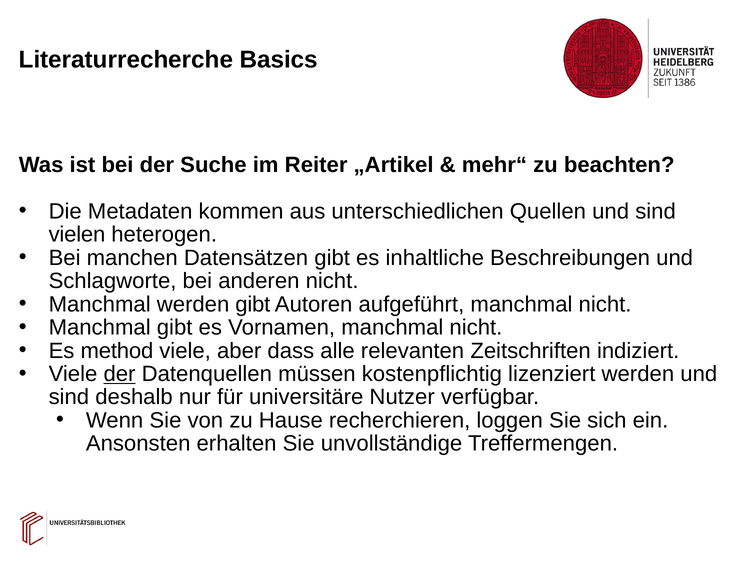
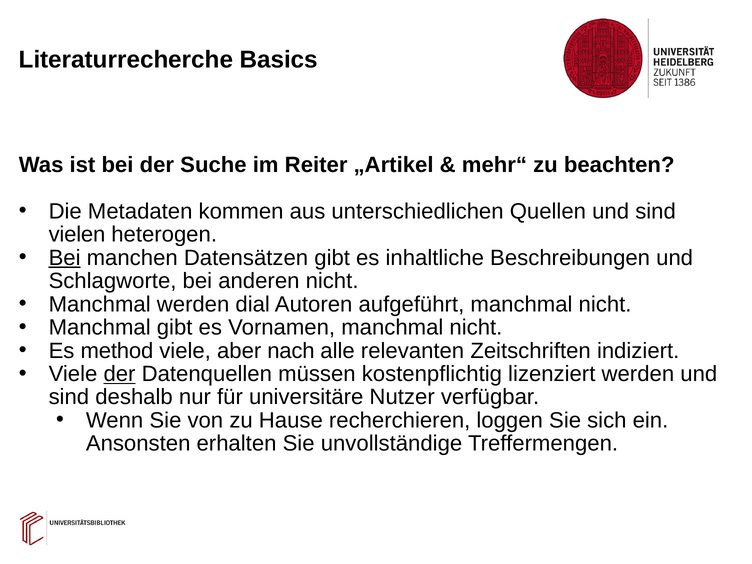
Bei at (65, 258) underline: none -> present
werden gibt: gibt -> dial
dass: dass -> nach
